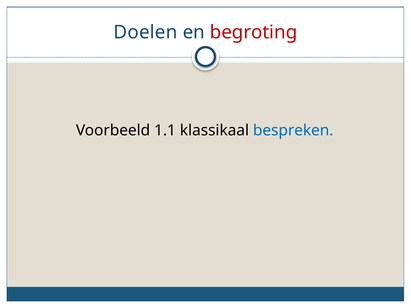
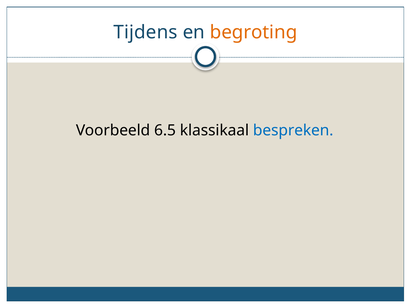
Doelen: Doelen -> Tijdens
begroting colour: red -> orange
1.1: 1.1 -> 6.5
